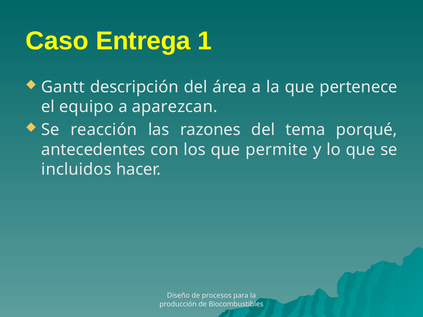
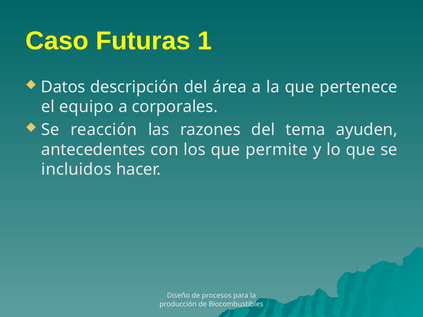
Entrega: Entrega -> Futuras
Gantt: Gantt -> Datos
aparezcan: aparezcan -> corporales
porqué: porqué -> ayuden
